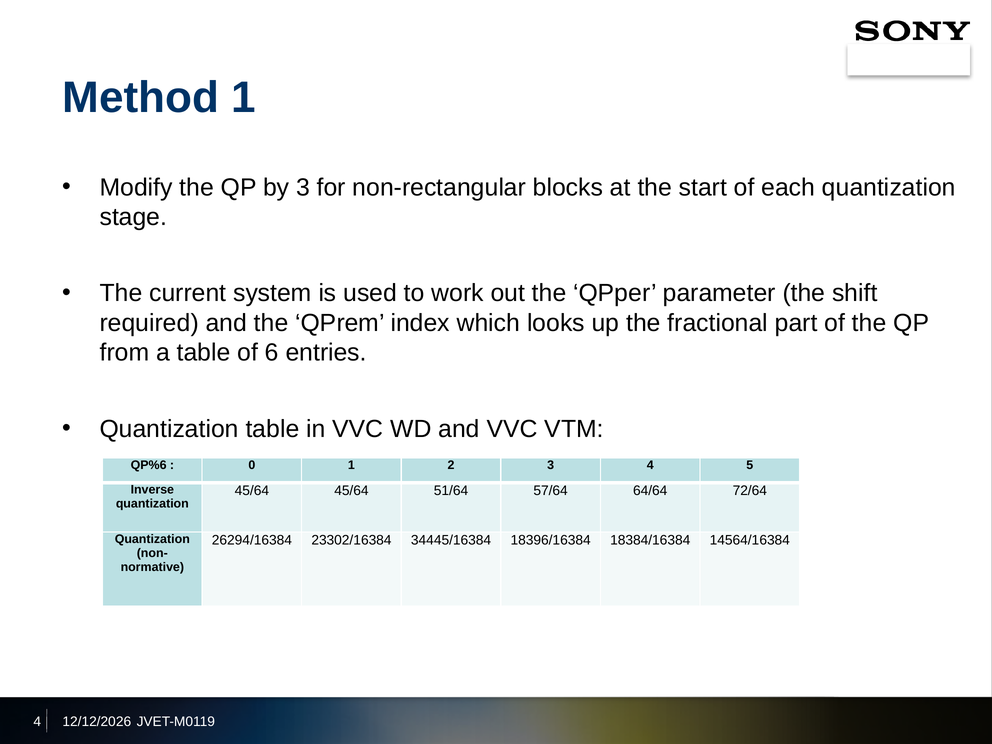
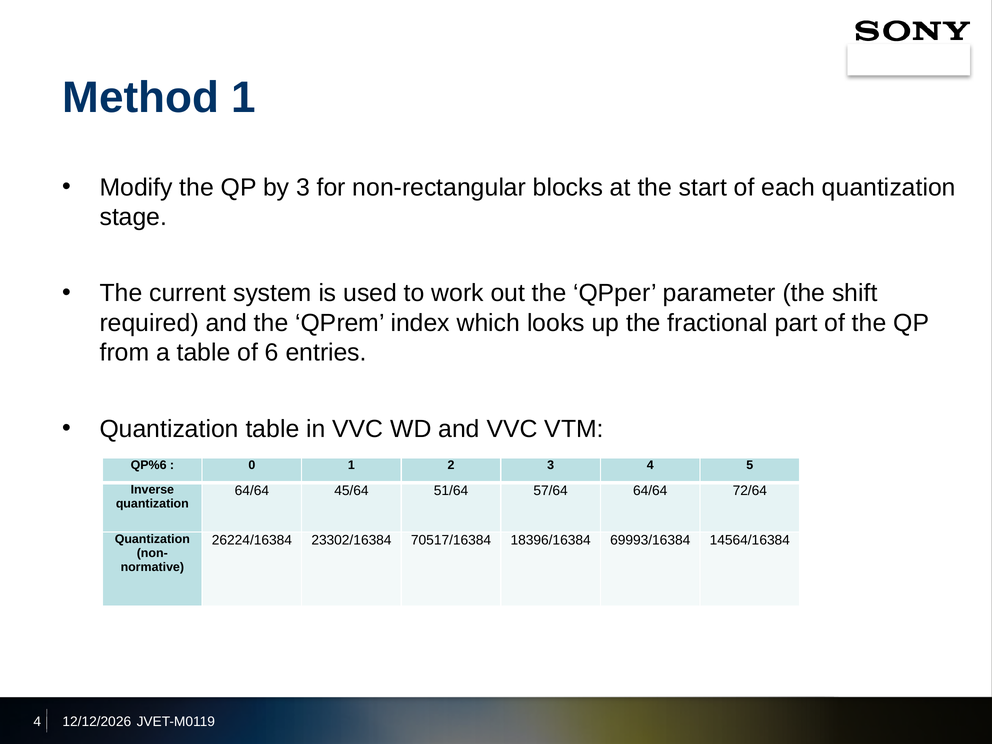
45/64 at (252, 491): 45/64 -> 64/64
26294/16384: 26294/16384 -> 26224/16384
34445/16384: 34445/16384 -> 70517/16384
18384/16384: 18384/16384 -> 69993/16384
